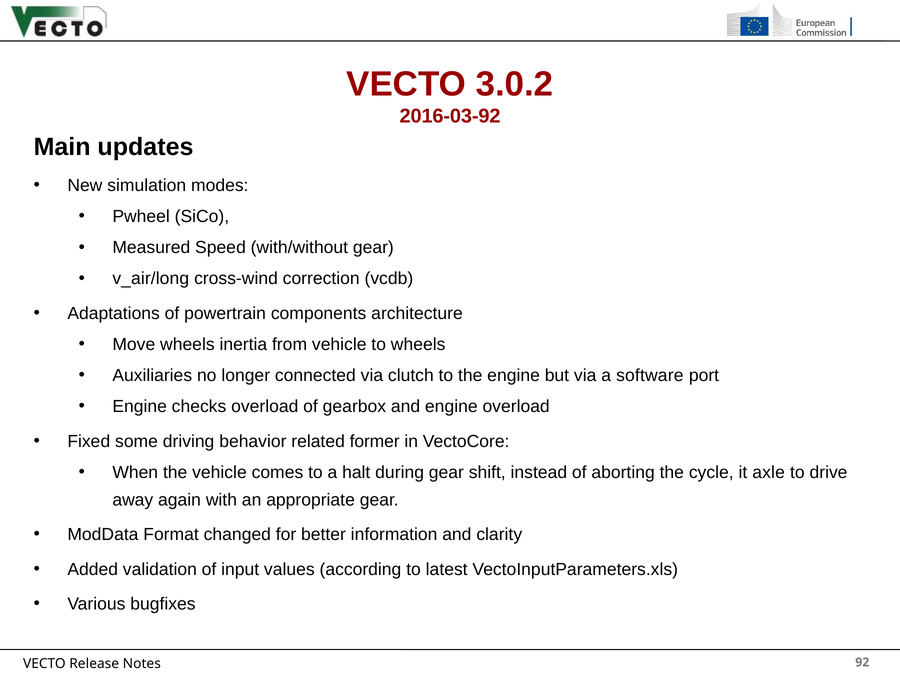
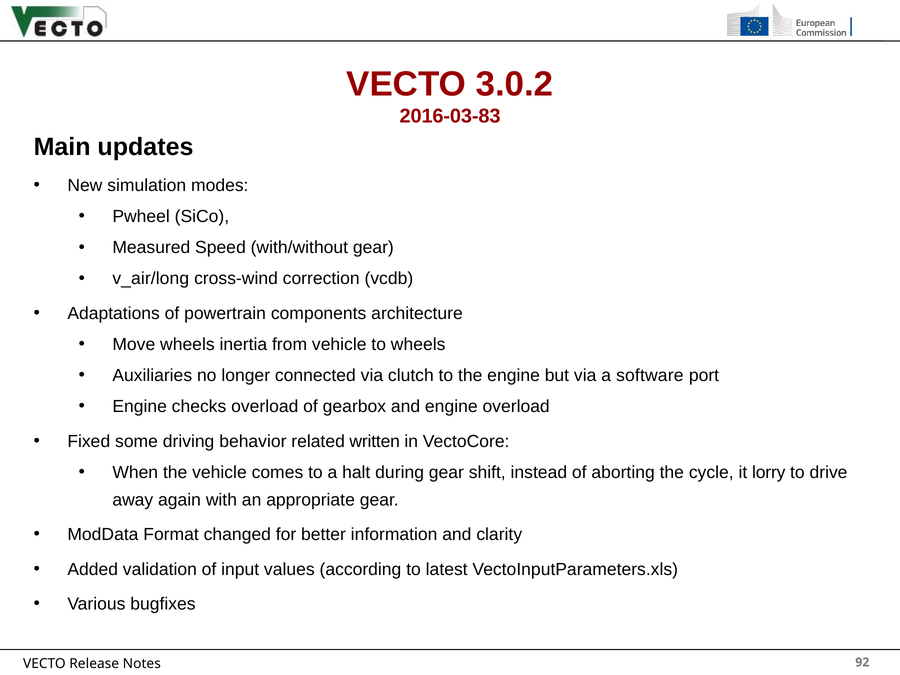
2016-03-92: 2016-03-92 -> 2016-03-83
former: former -> written
axle: axle -> lorry
